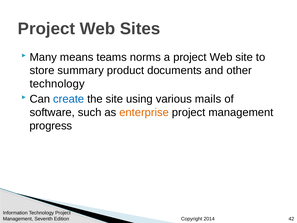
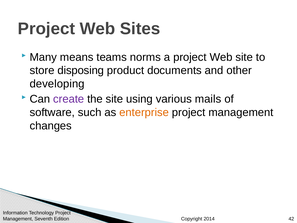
summary: summary -> disposing
technology at (57, 84): technology -> developing
create colour: blue -> purple
progress: progress -> changes
